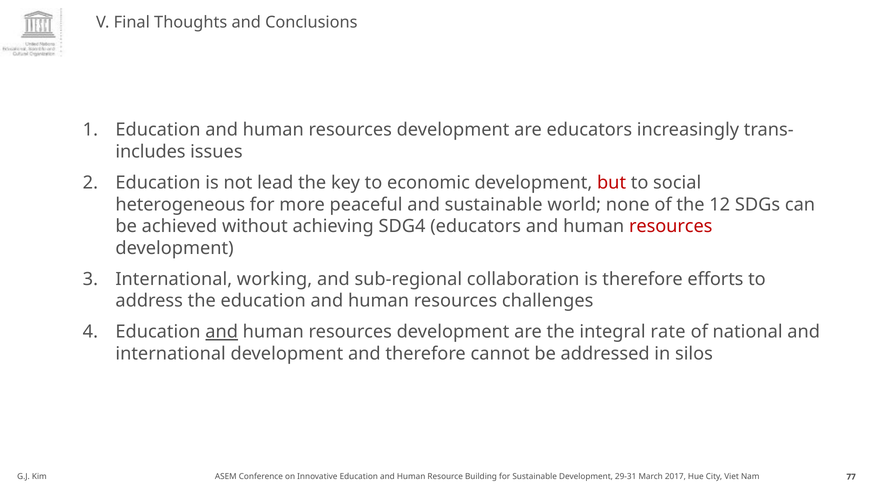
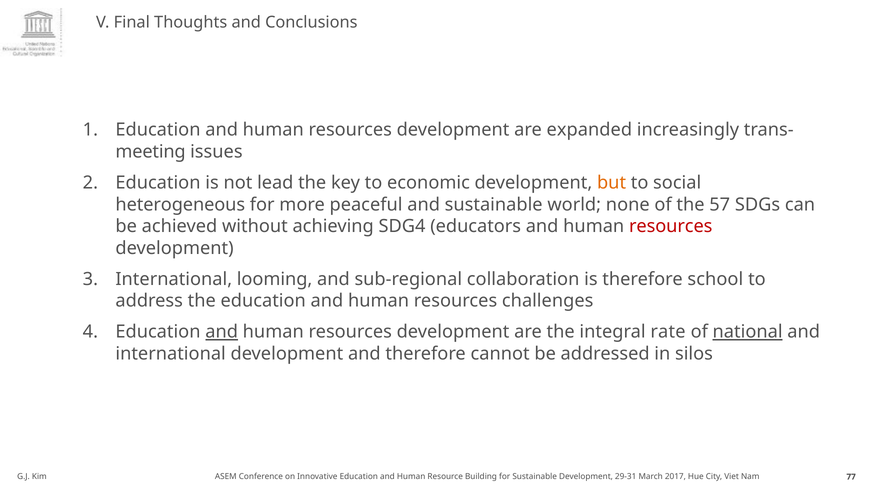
are educators: educators -> expanded
includes: includes -> meeting
but colour: red -> orange
12: 12 -> 57
working: working -> looming
efforts: efforts -> school
national underline: none -> present
